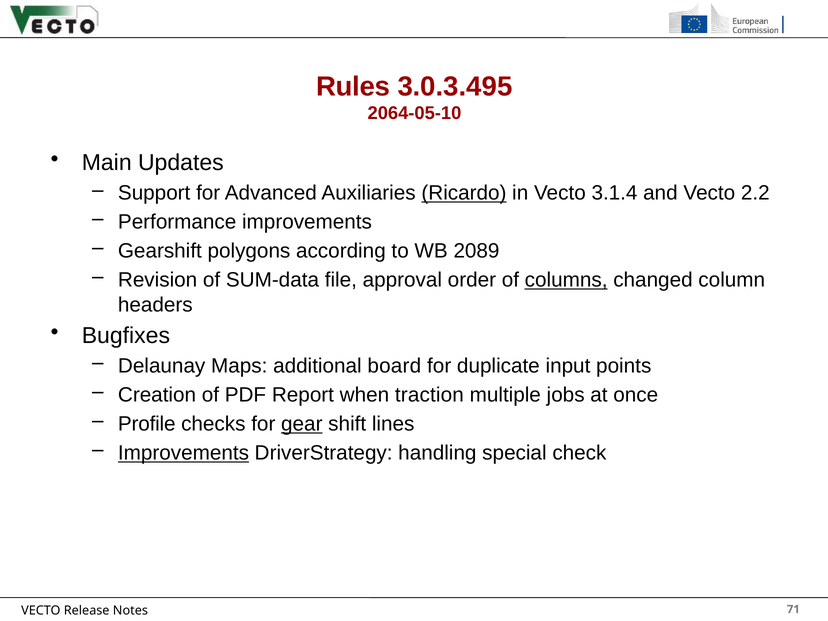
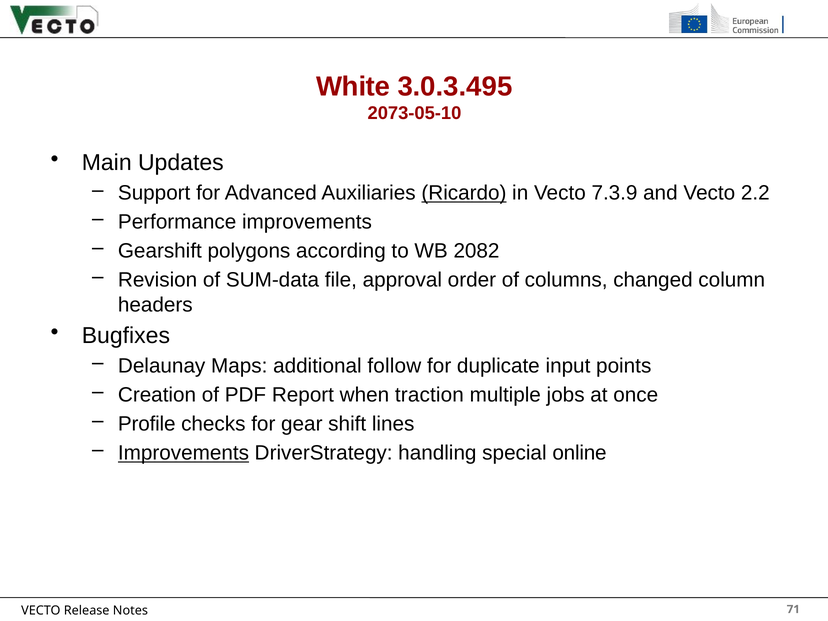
Rules: Rules -> White
2064-05-10: 2064-05-10 -> 2073-05-10
3.1.4: 3.1.4 -> 7.3.9
2089: 2089 -> 2082
columns underline: present -> none
board: board -> follow
gear underline: present -> none
check: check -> online
